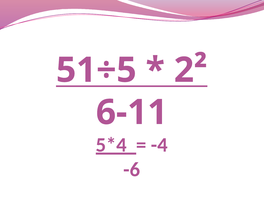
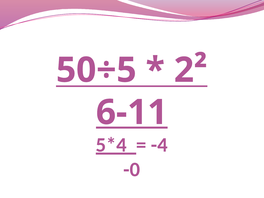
51÷5: 51÷5 -> 50÷5
6-11 underline: none -> present
-6: -6 -> -0
